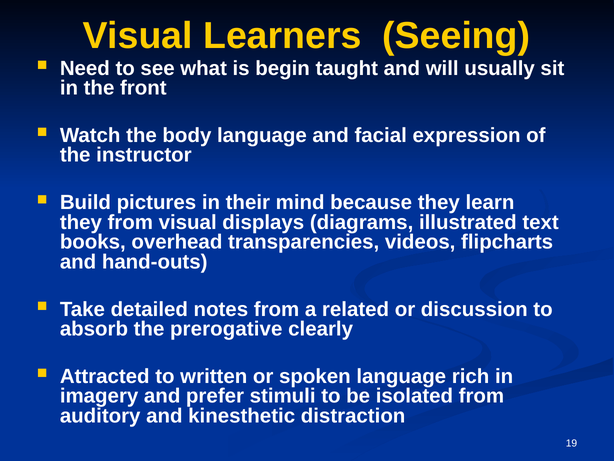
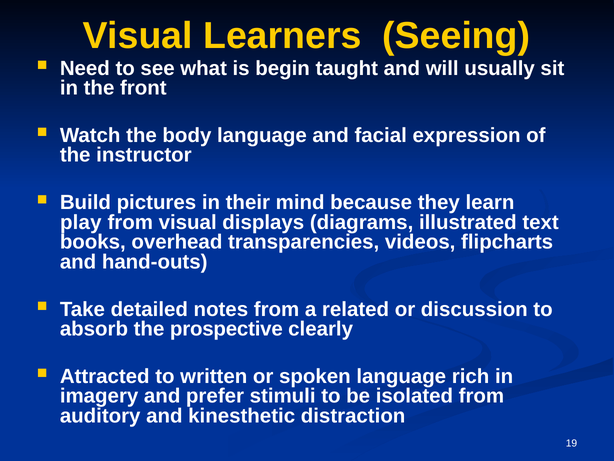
they at (81, 222): they -> play
prerogative: prerogative -> prospective
